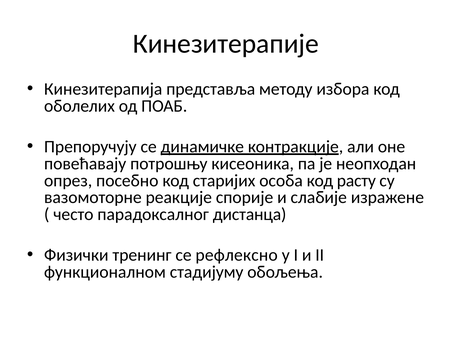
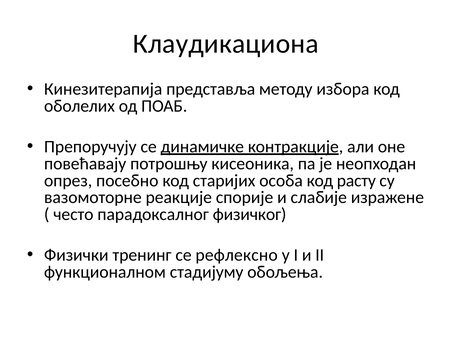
Кинезитерапије: Кинезитерапије -> Клаудикациона
дистанца: дистанца -> физичког
